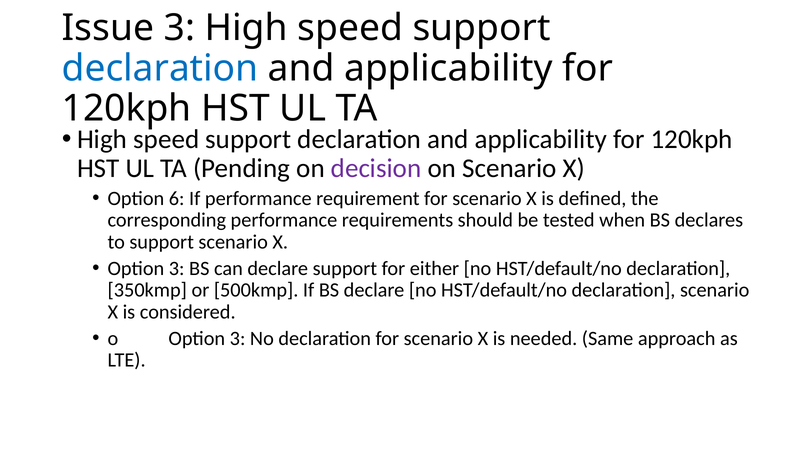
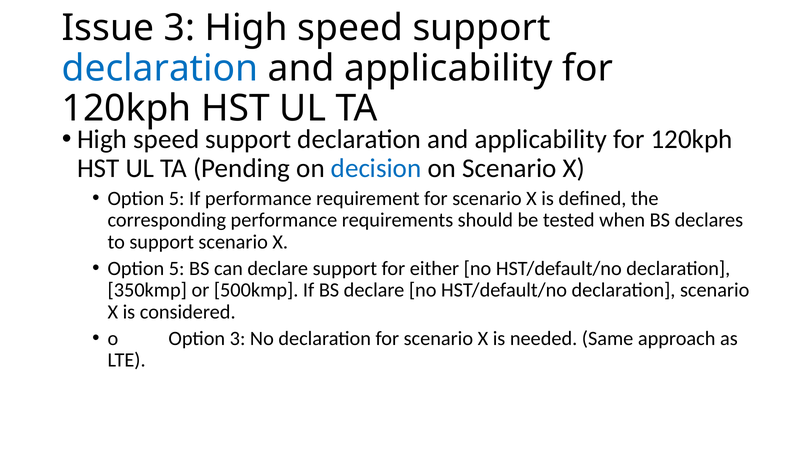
decision colour: purple -> blue
6 at (177, 198): 6 -> 5
3 at (177, 268): 3 -> 5
